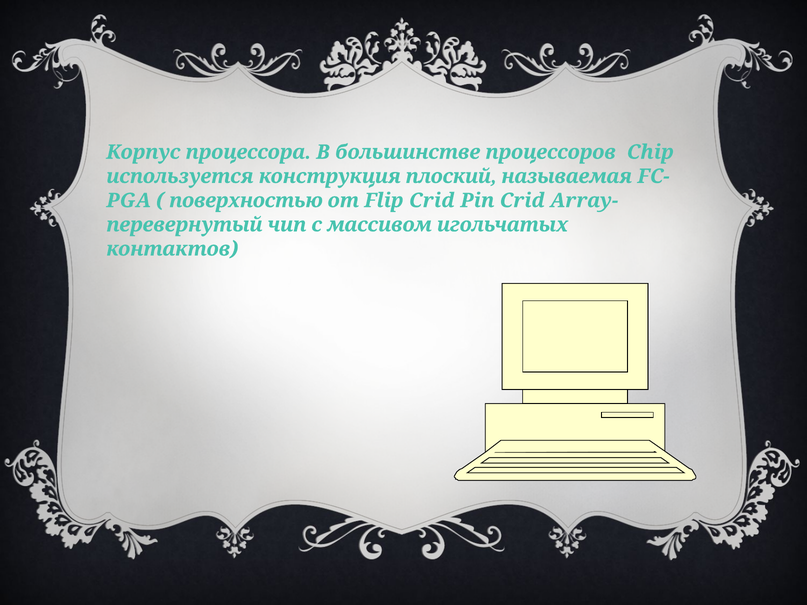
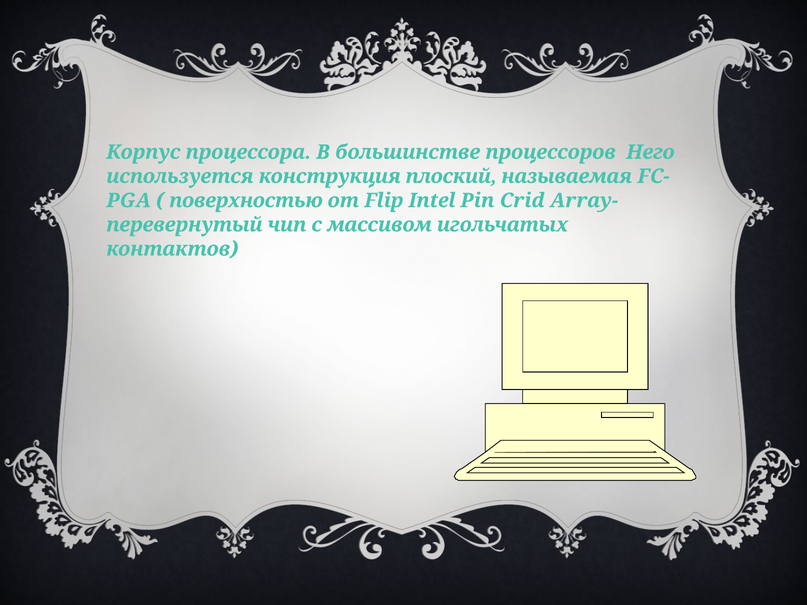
Chip: Chip -> Него
Flip Crid: Crid -> Intel
